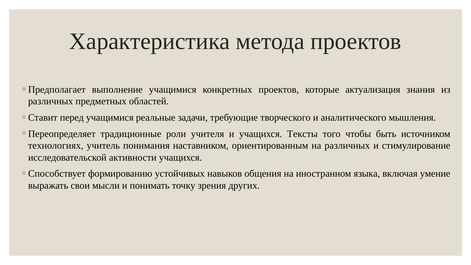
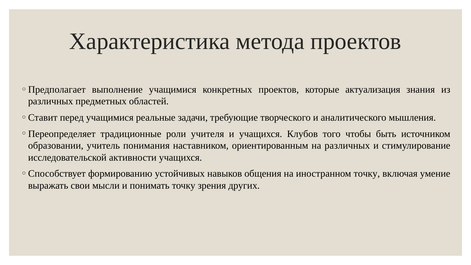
Тексты: Тексты -> Клубов
технологиях: технологиях -> образовании
иностранном языка: языка -> точку
